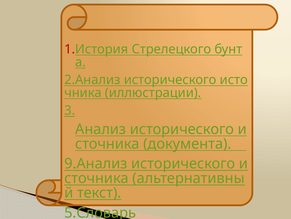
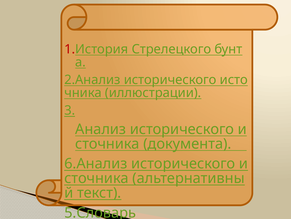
9.Анализ: 9.Анализ -> 6.Анализ
